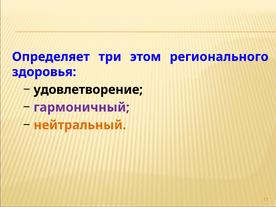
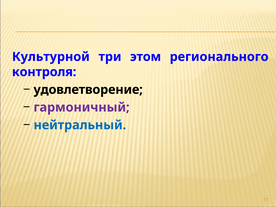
Определяет: Определяет -> Культурной
здоровья: здоровья -> контроля
нейтральный colour: orange -> blue
